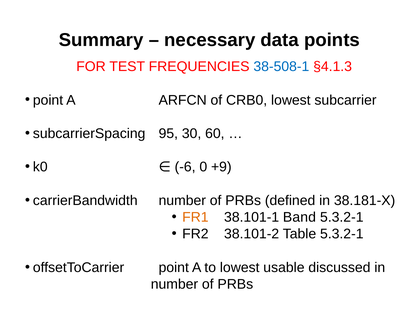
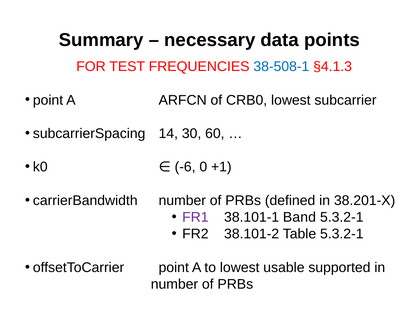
95: 95 -> 14
+9: +9 -> +1
38.181-X: 38.181-X -> 38.201-X
FR1 colour: orange -> purple
discussed: discussed -> supported
